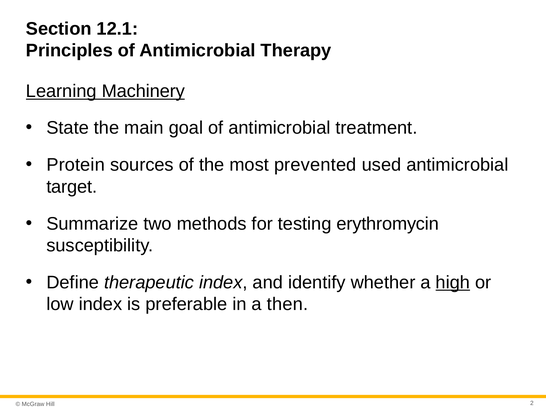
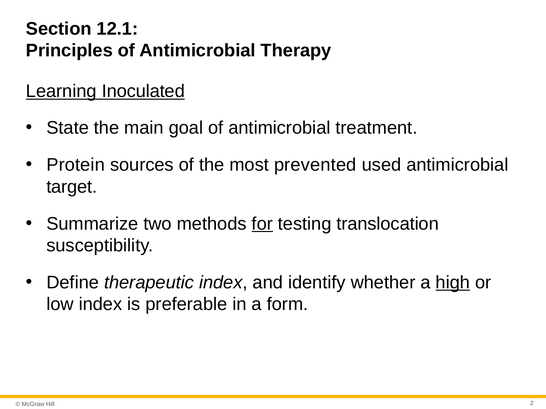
Machinery: Machinery -> Inoculated
for underline: none -> present
erythromycin: erythromycin -> translocation
then: then -> form
